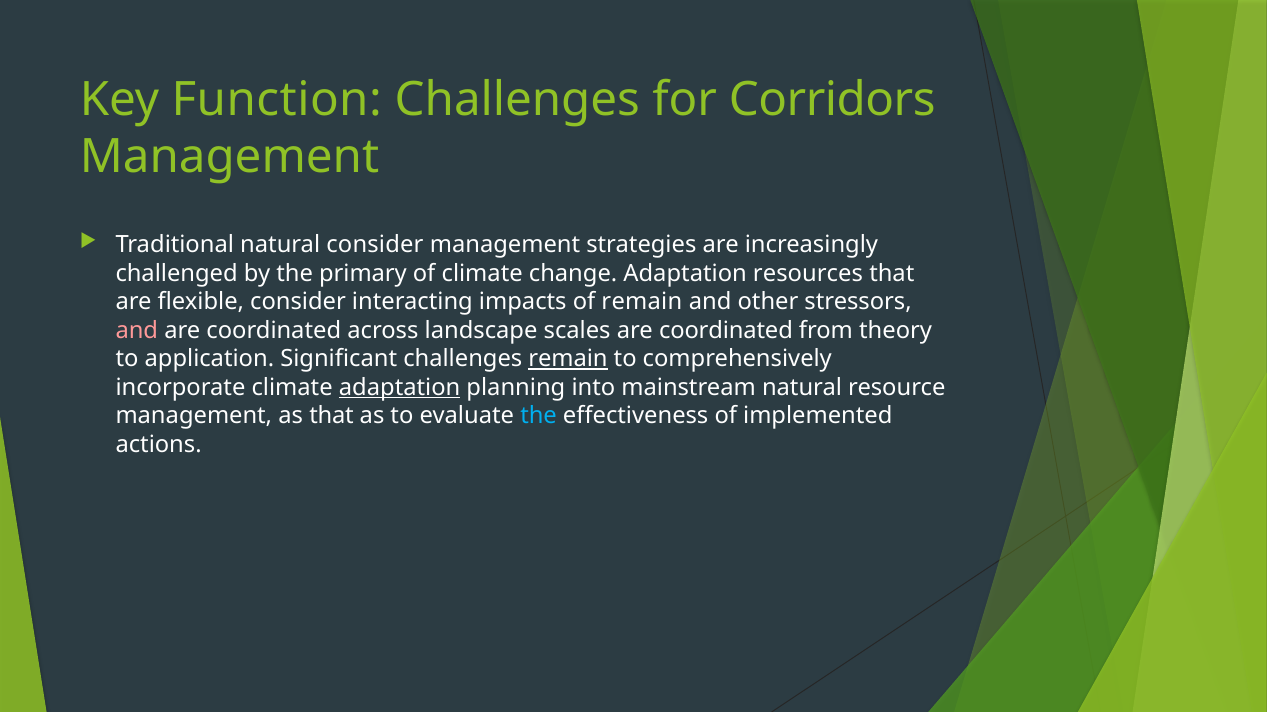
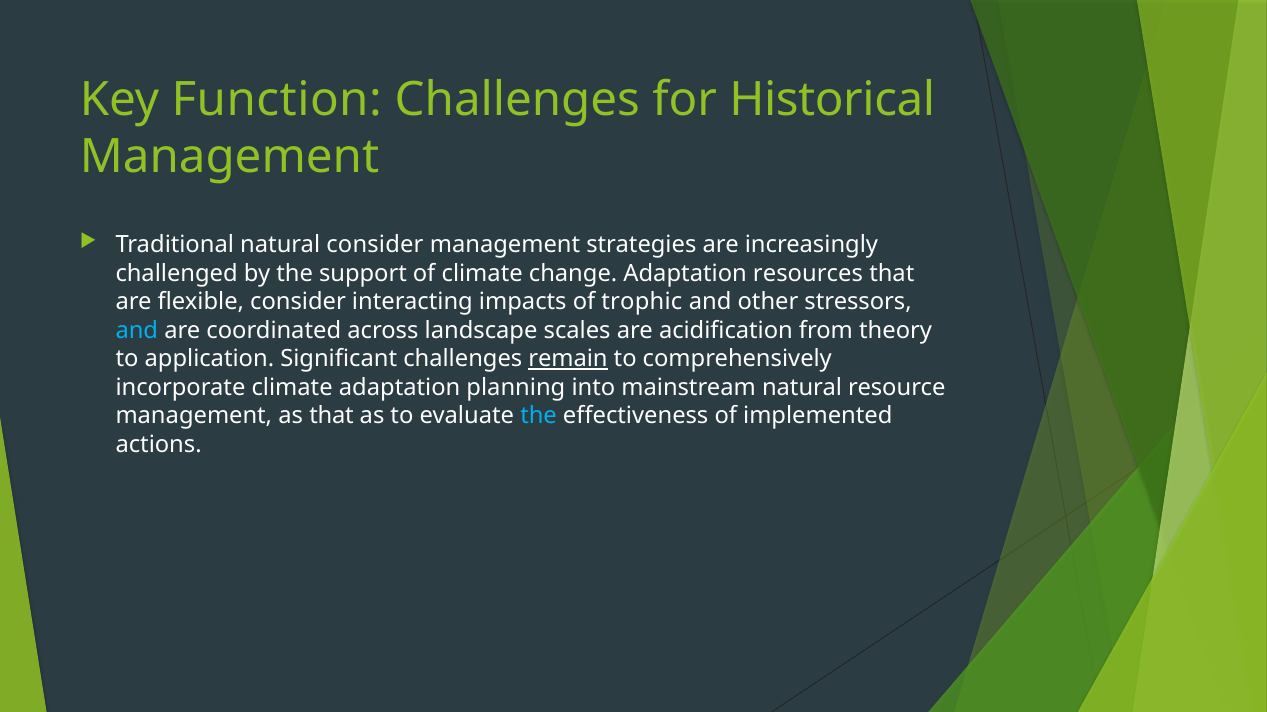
Corridors: Corridors -> Historical
primary: primary -> support
of remain: remain -> trophic
and at (137, 331) colour: pink -> light blue
scales are coordinated: coordinated -> acidification
adaptation at (400, 388) underline: present -> none
